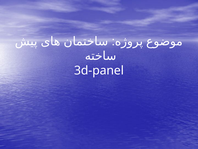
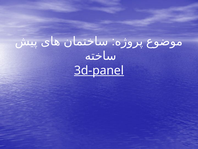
3d-panel underline: none -> present
